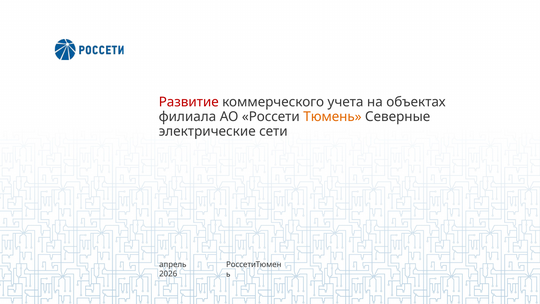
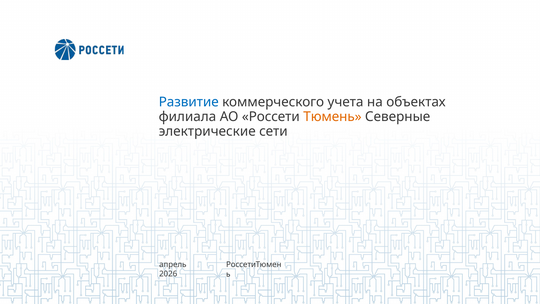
Развитие colour: red -> blue
